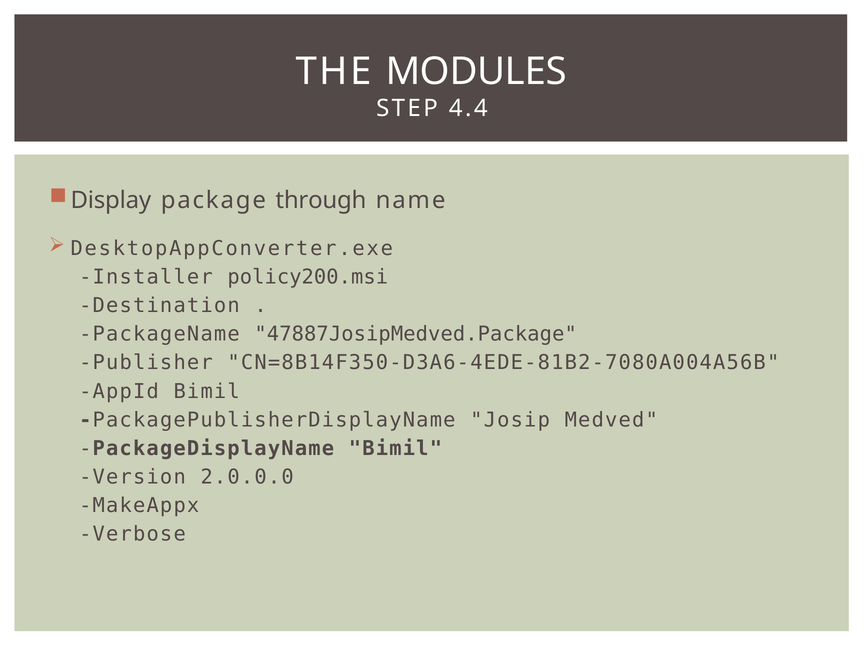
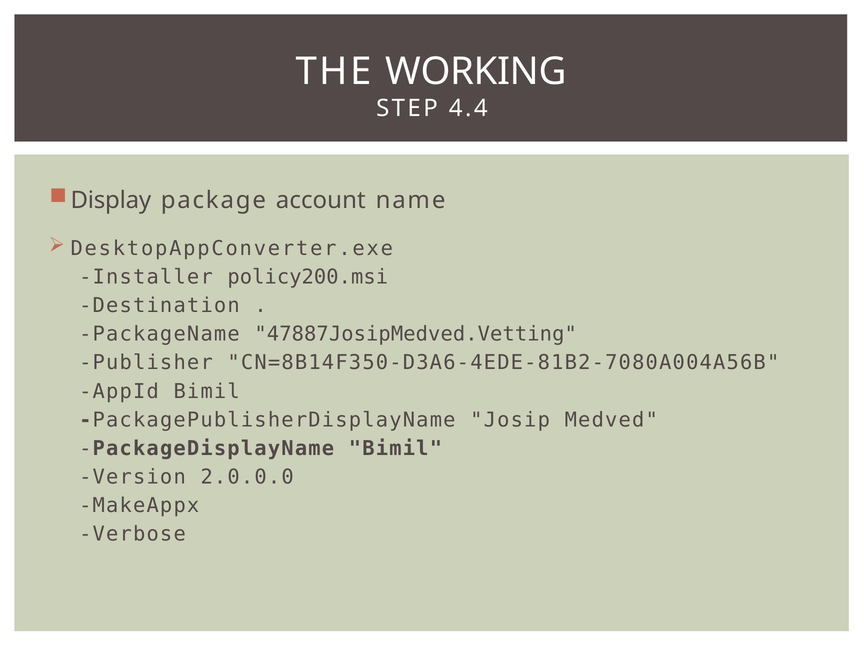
MODULES: MODULES -> WORKING
through: through -> account
47887JosipMedved.Package: 47887JosipMedved.Package -> 47887JosipMedved.Vetting
